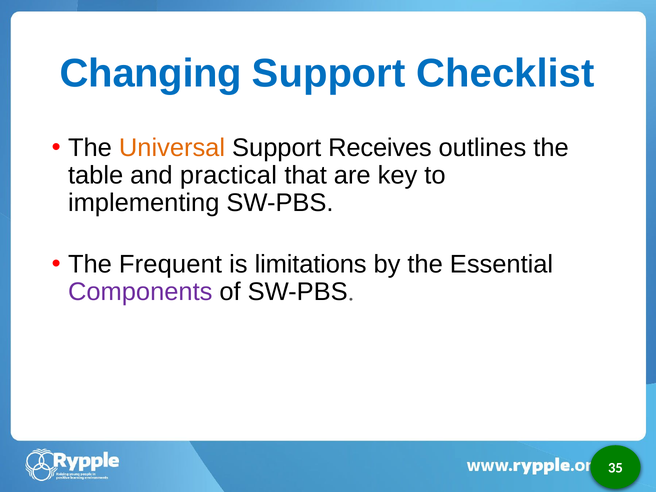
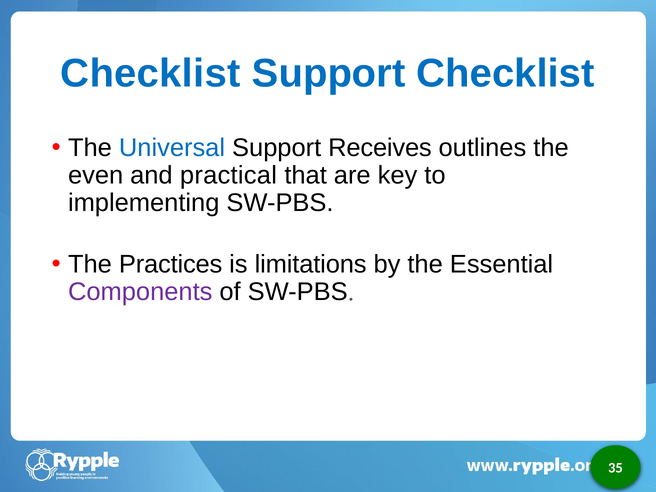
Changing at (151, 73): Changing -> Checklist
Universal colour: orange -> blue
table: table -> even
Frequent: Frequent -> Practices
